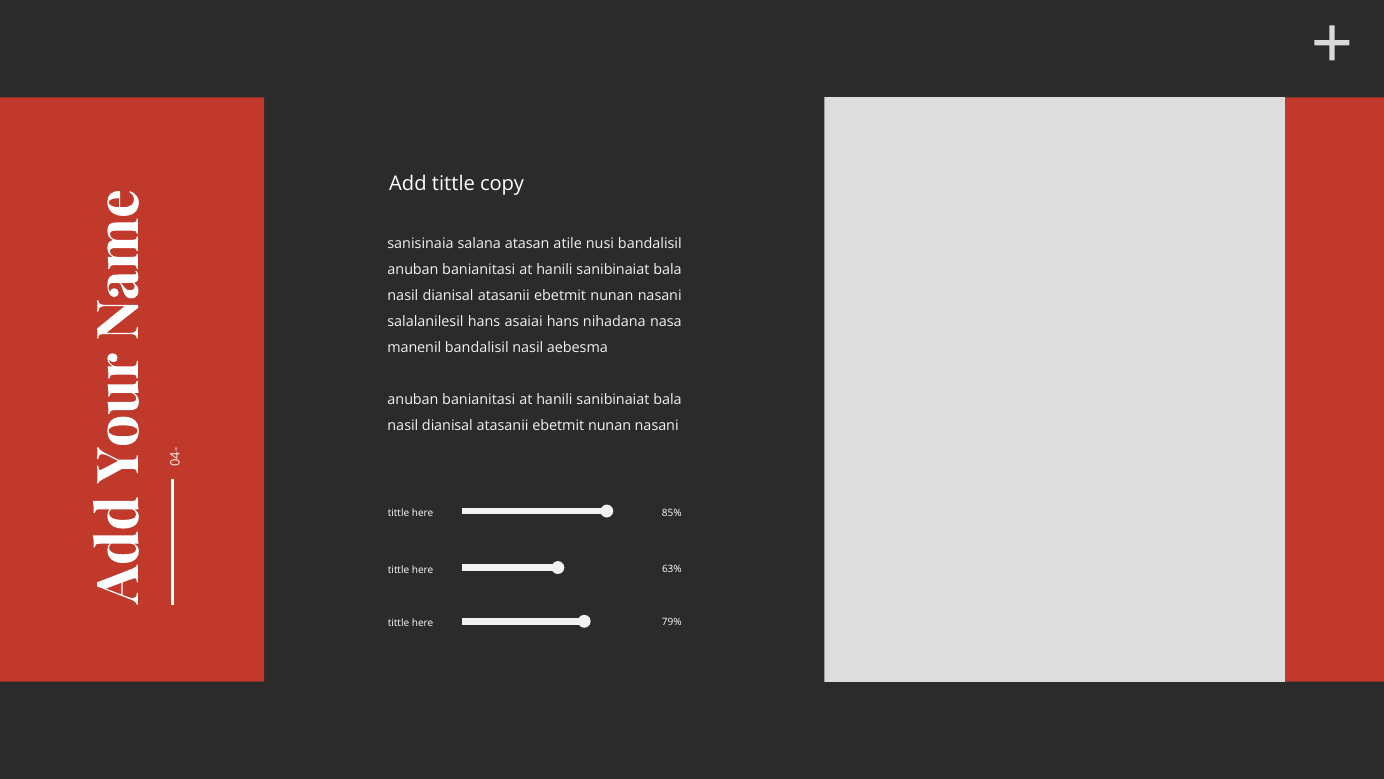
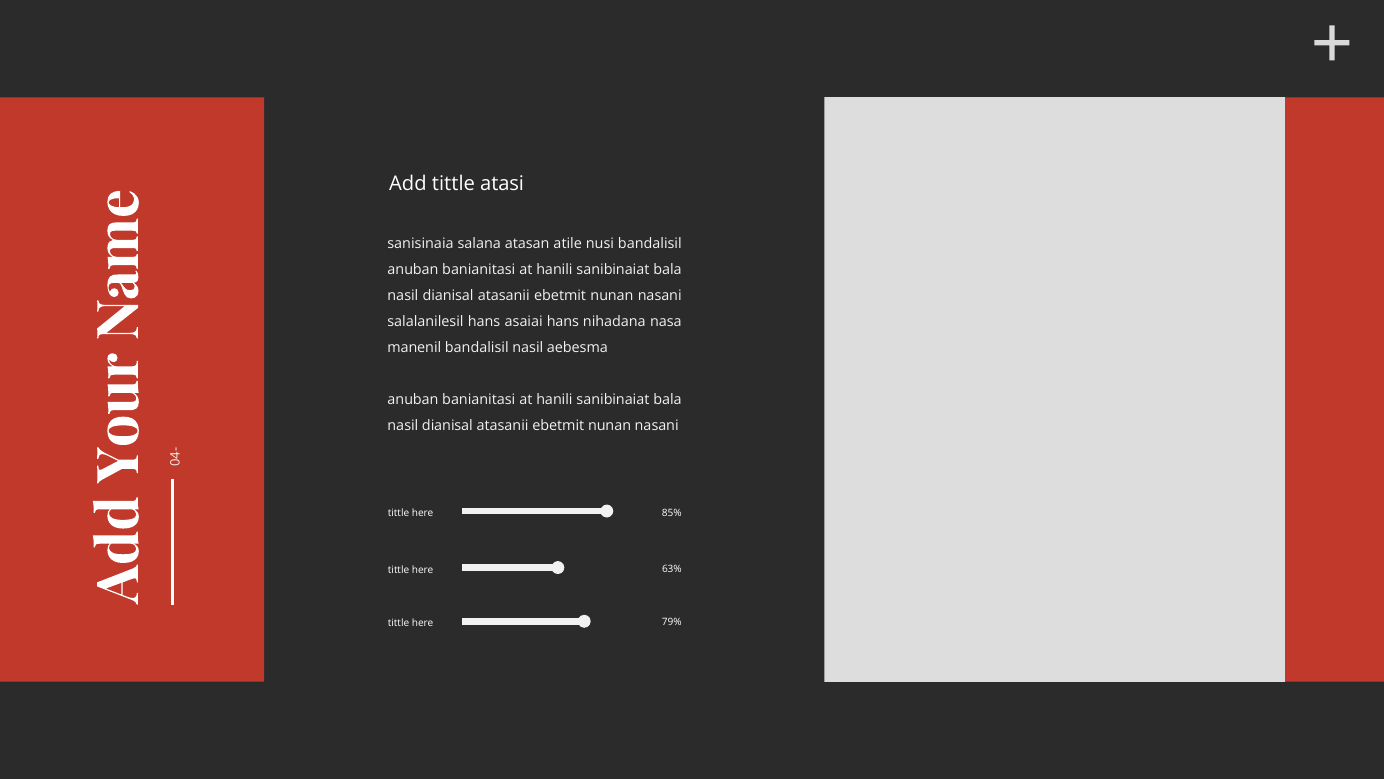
copy: copy -> atasi
